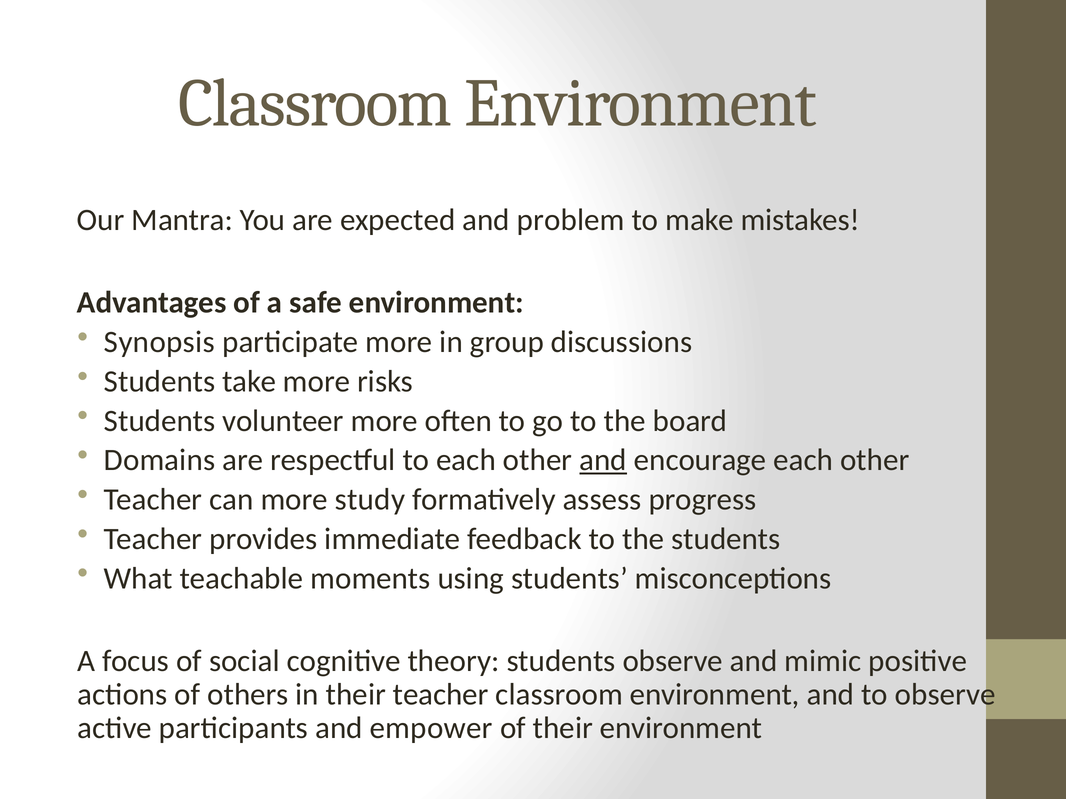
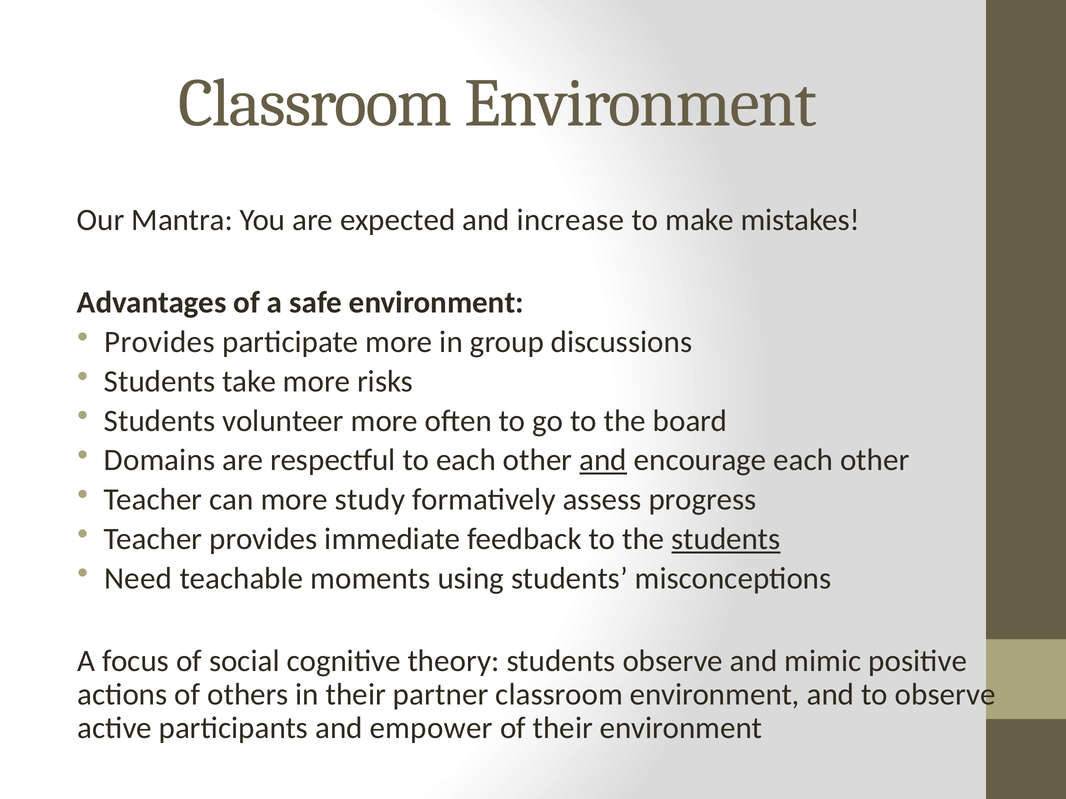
problem: problem -> increase
Synopsis at (159, 342): Synopsis -> Provides
students at (726, 539) underline: none -> present
What: What -> Need
their teacher: teacher -> partner
